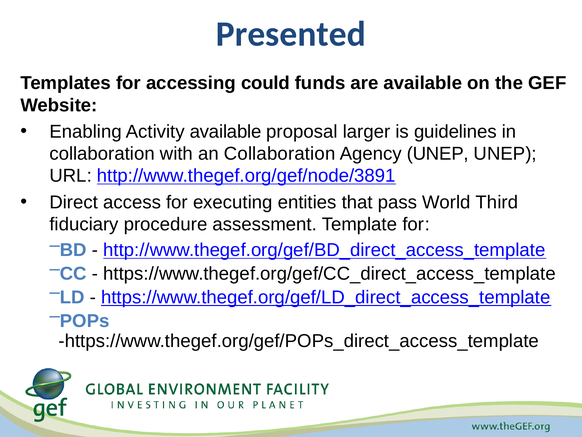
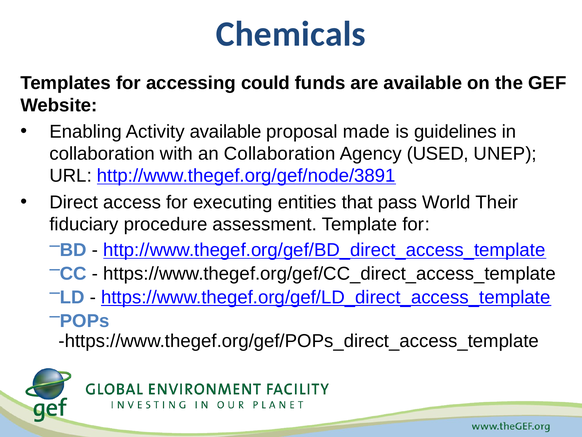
Presented: Presented -> Chemicals
larger: larger -> made
Agency UNEP: UNEP -> USED
Third: Third -> Their
